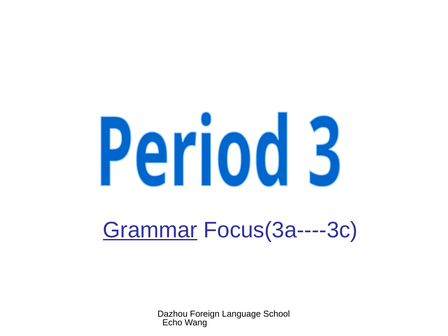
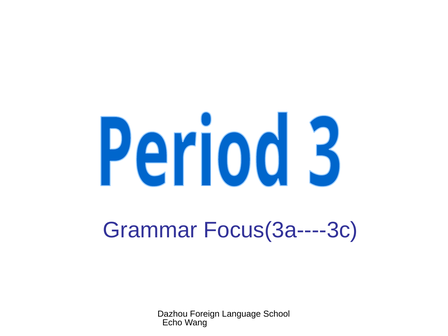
Grammar underline: present -> none
